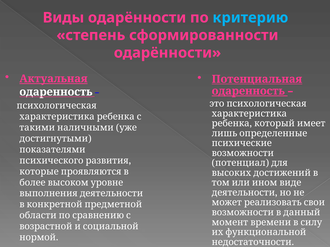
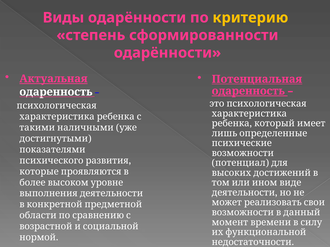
критерию colour: light blue -> yellow
